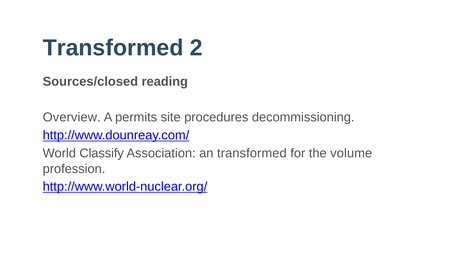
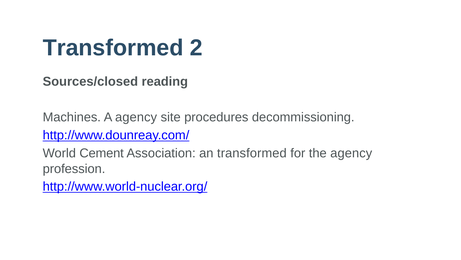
Overview: Overview -> Machines
A permits: permits -> agency
Classify: Classify -> Cement
the volume: volume -> agency
